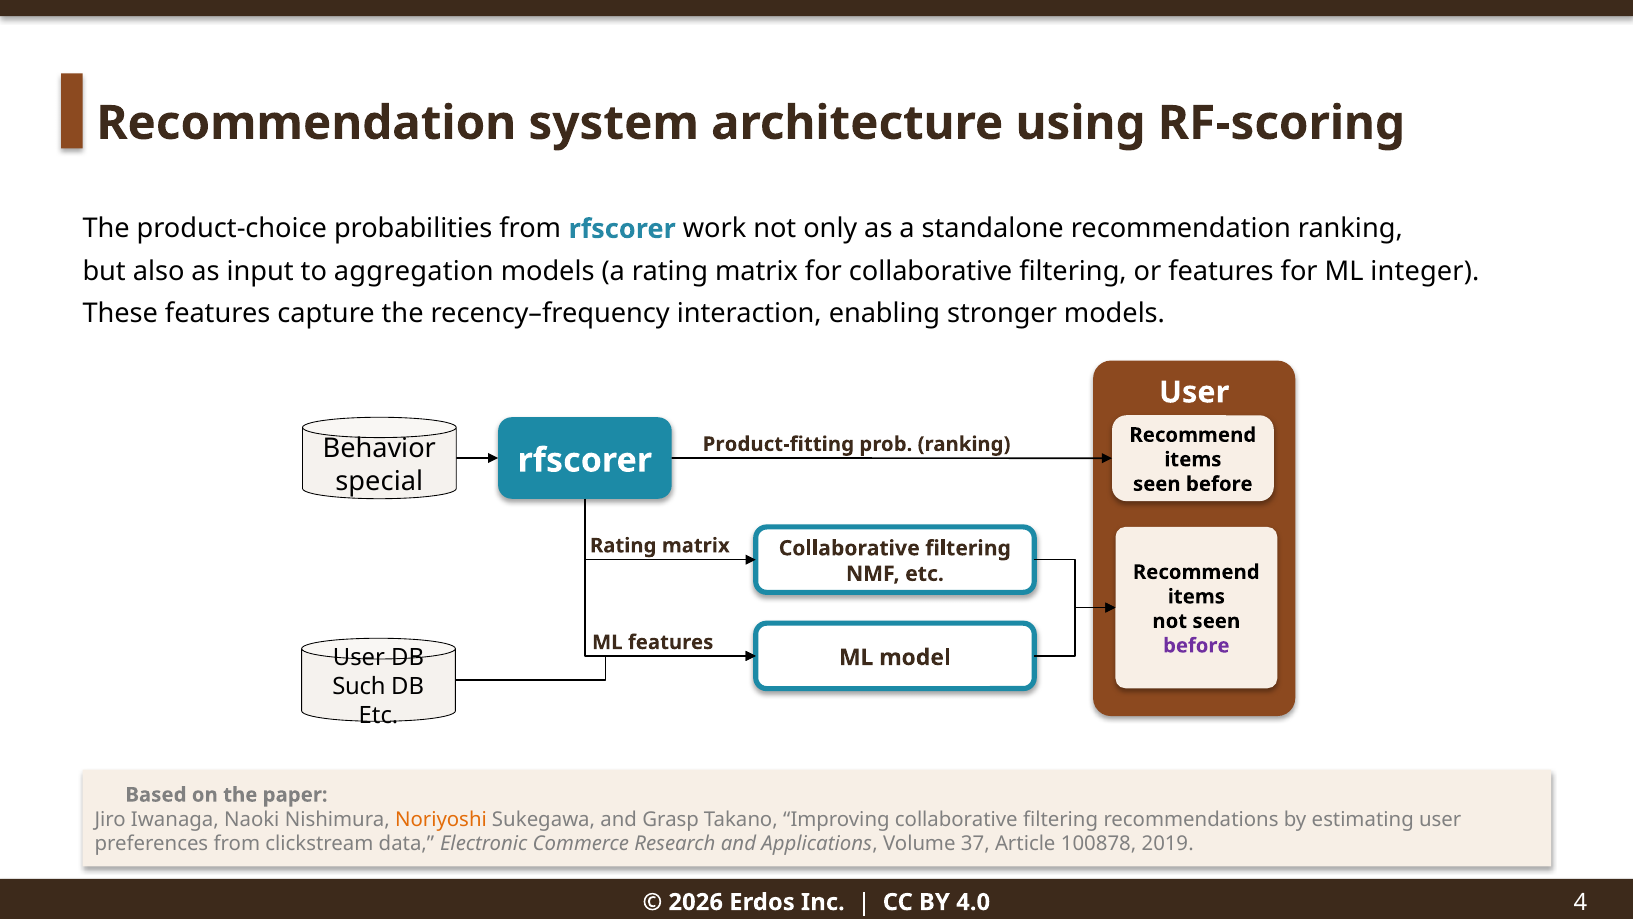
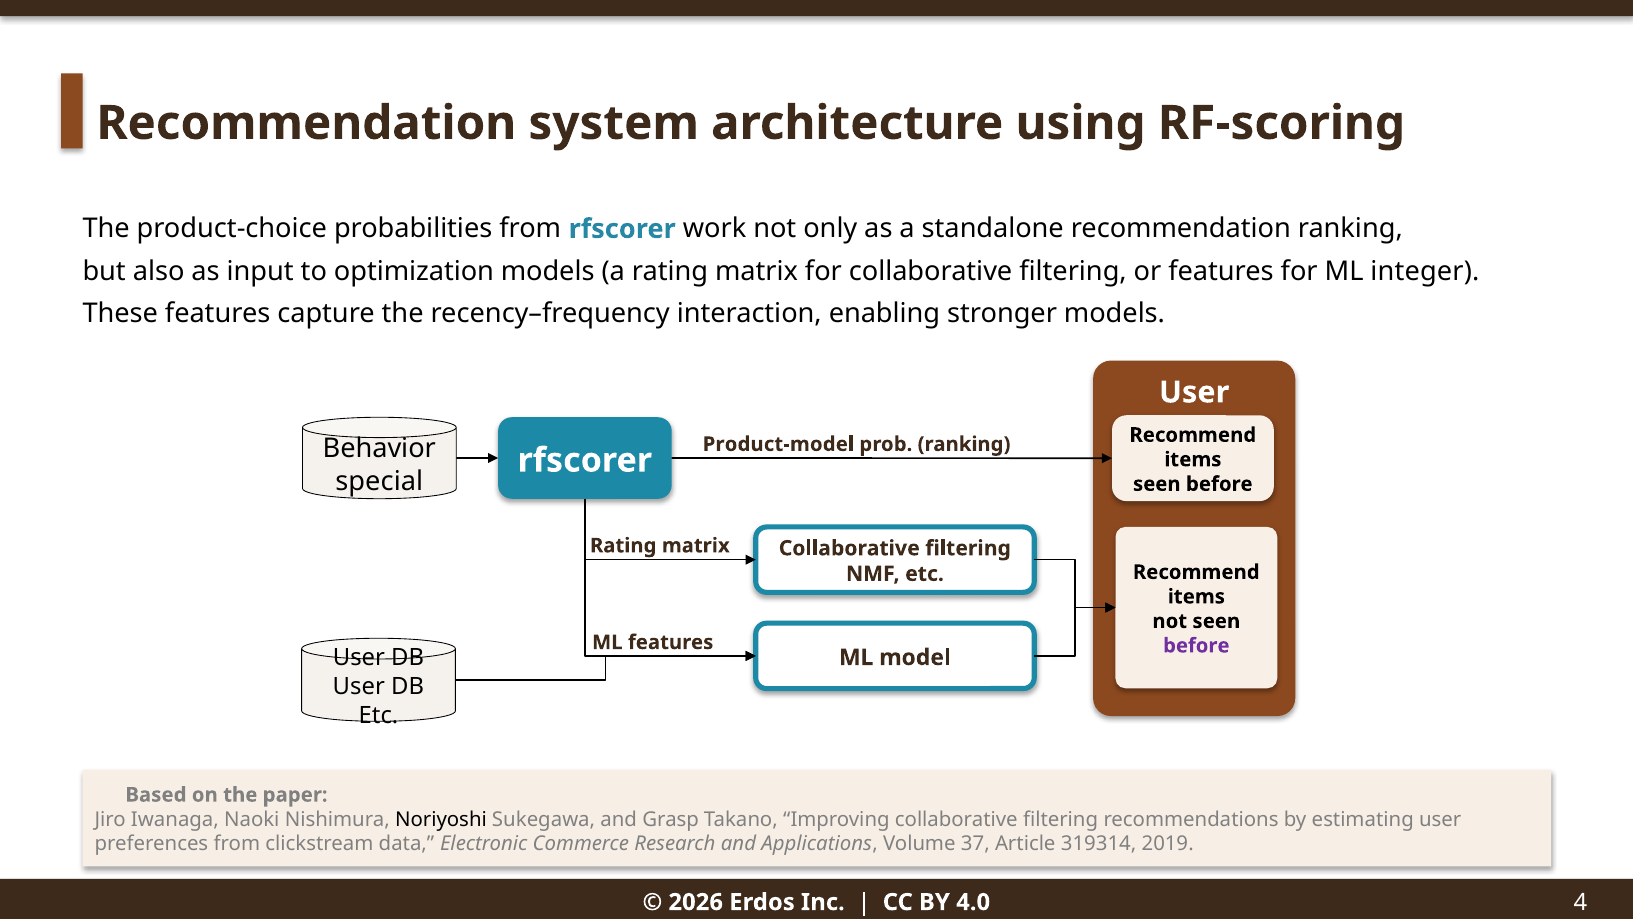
aggregation: aggregation -> optimization
Product-fitting: Product-fitting -> Product-model
Such at (359, 686): Such -> User
Noriyoshi colour: orange -> black
100878: 100878 -> 319314
